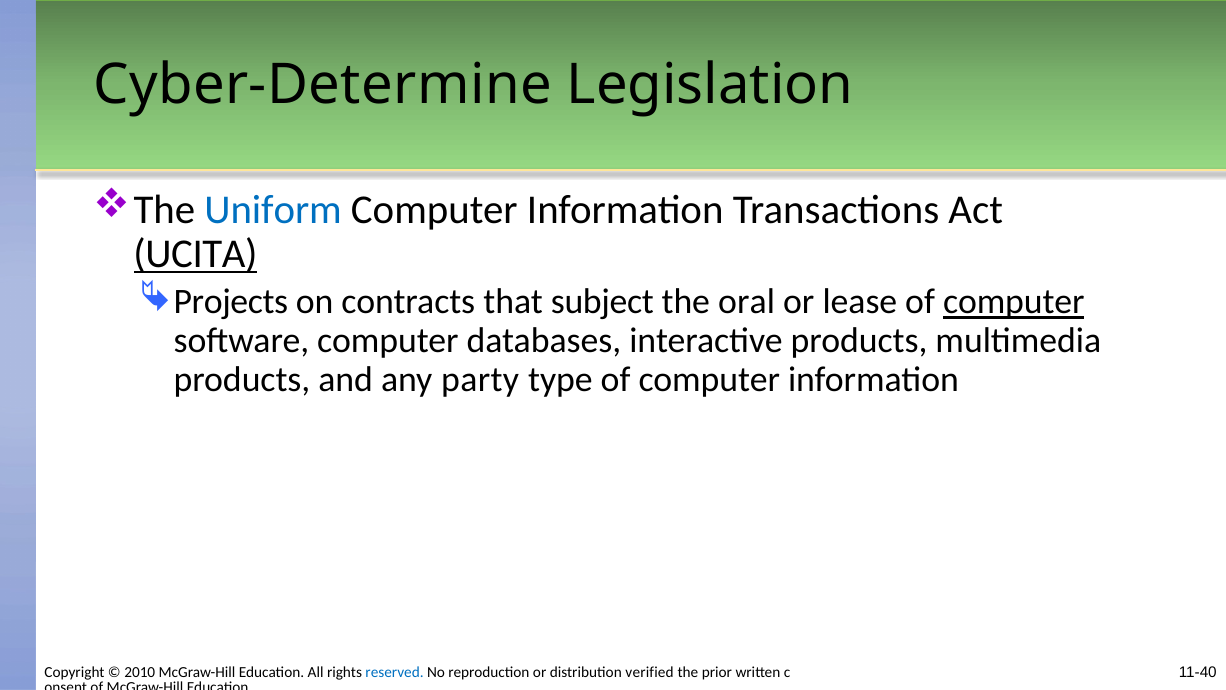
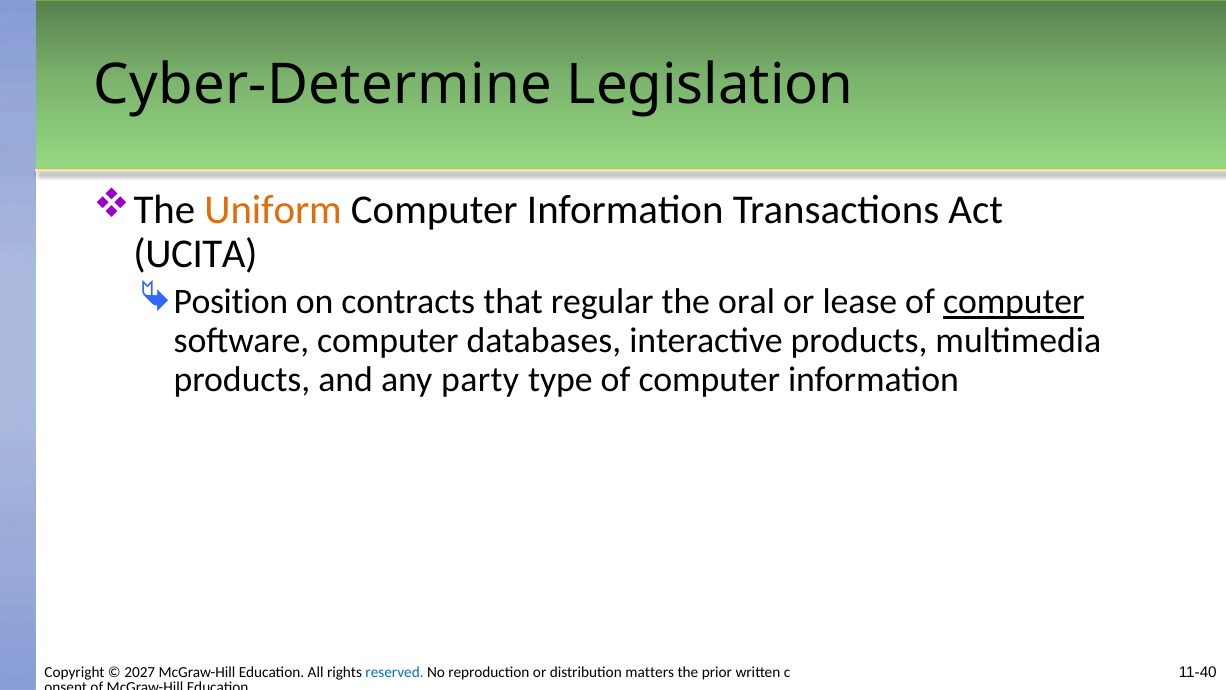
Uniform colour: blue -> orange
UCITA underline: present -> none
Projects: Projects -> Position
subject: subject -> regular
2010: 2010 -> 2027
verified: verified -> matters
